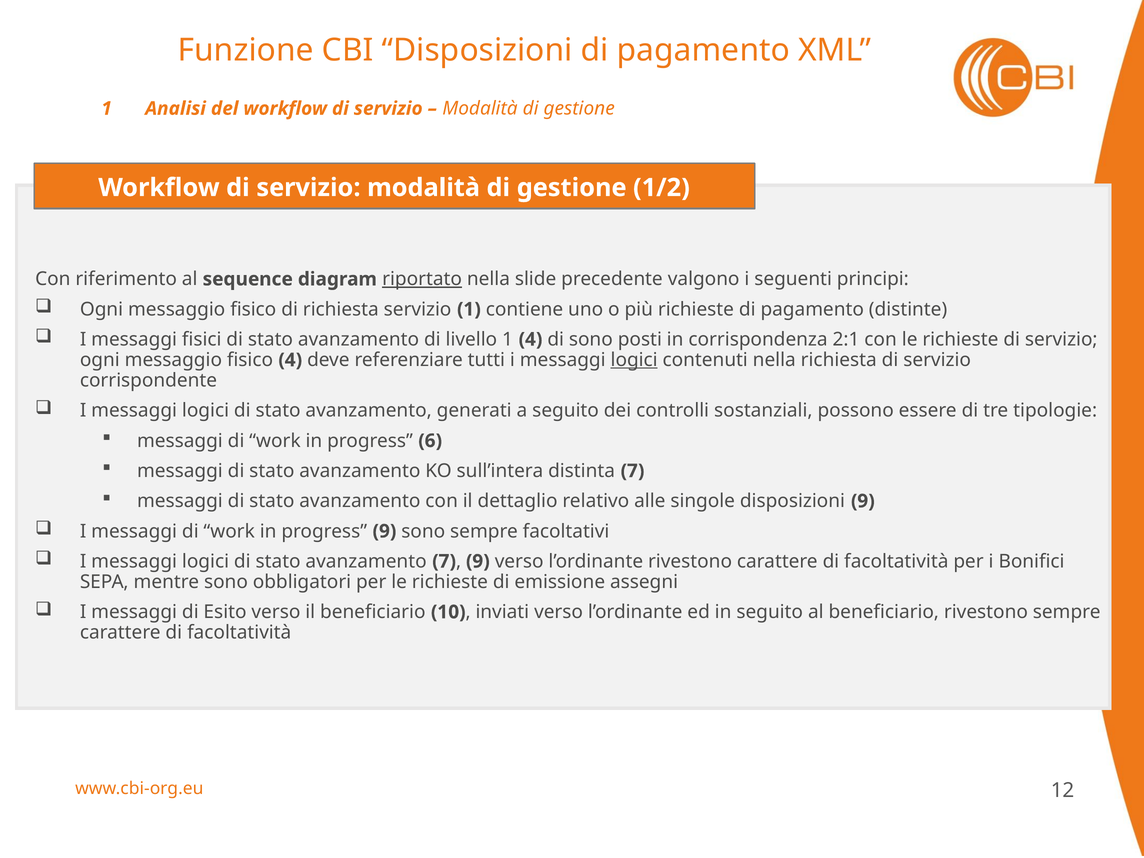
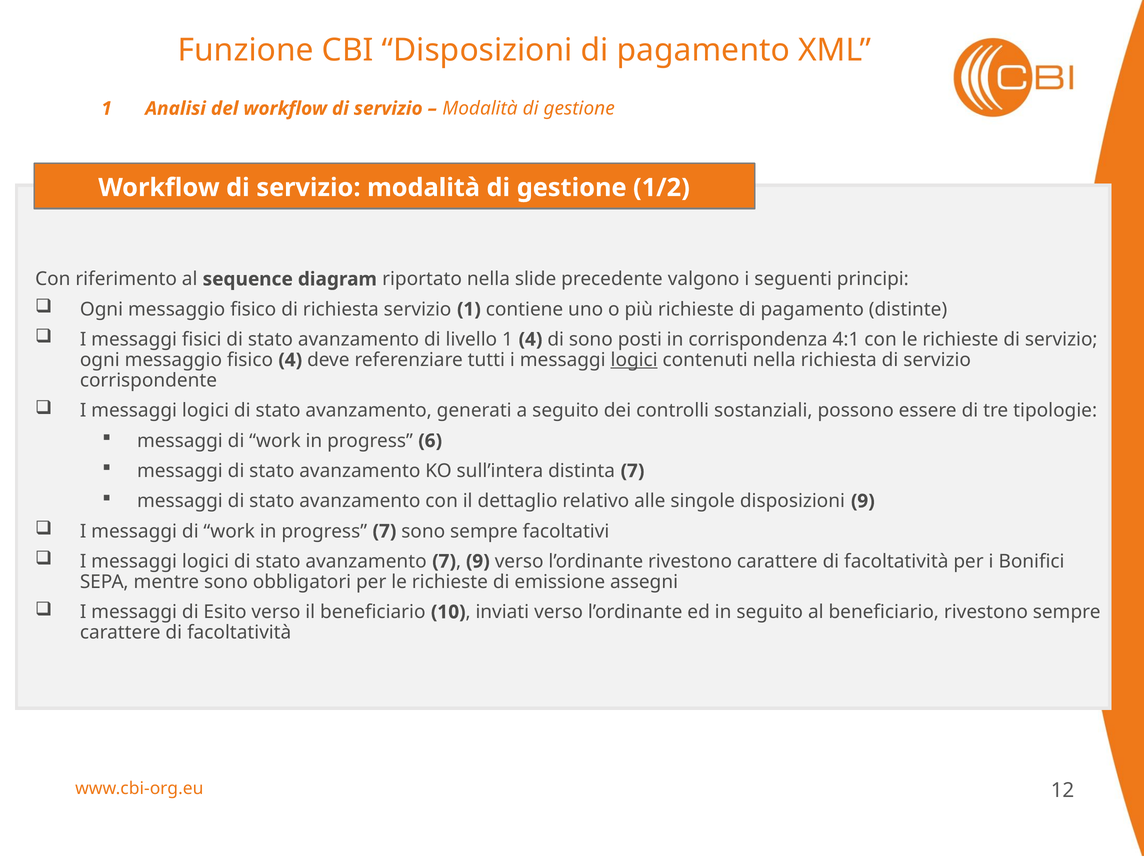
riportato underline: present -> none
2:1: 2:1 -> 4:1
progress 9: 9 -> 7
